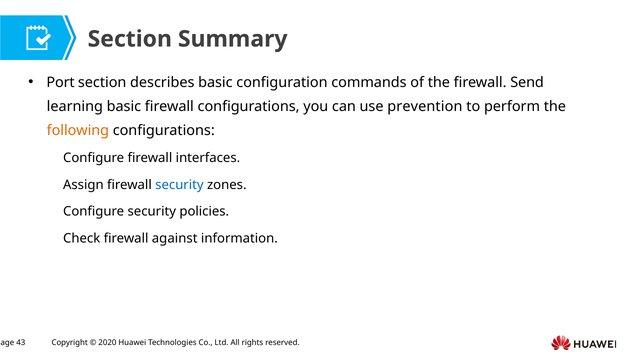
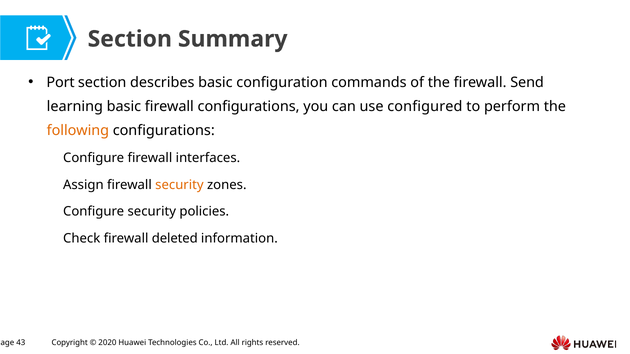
prevention: prevention -> configured
security at (179, 185) colour: blue -> orange
against: against -> deleted
